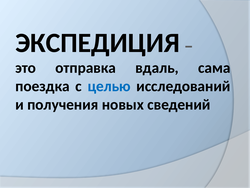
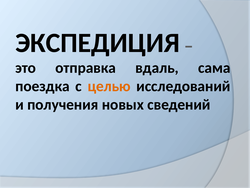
целью colour: blue -> orange
